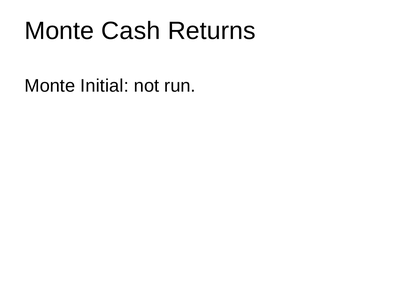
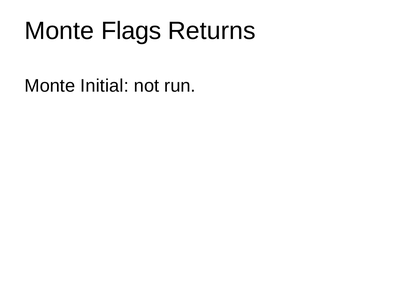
Cash: Cash -> Flags
